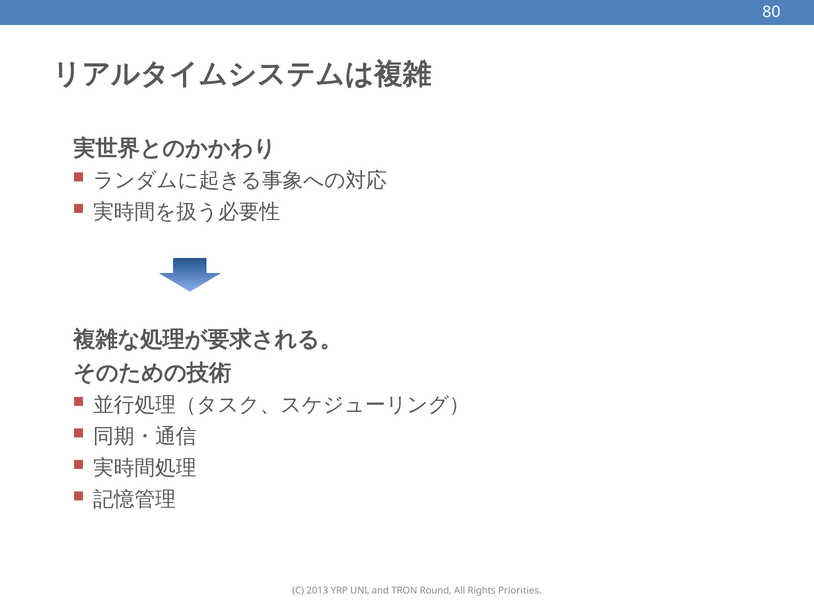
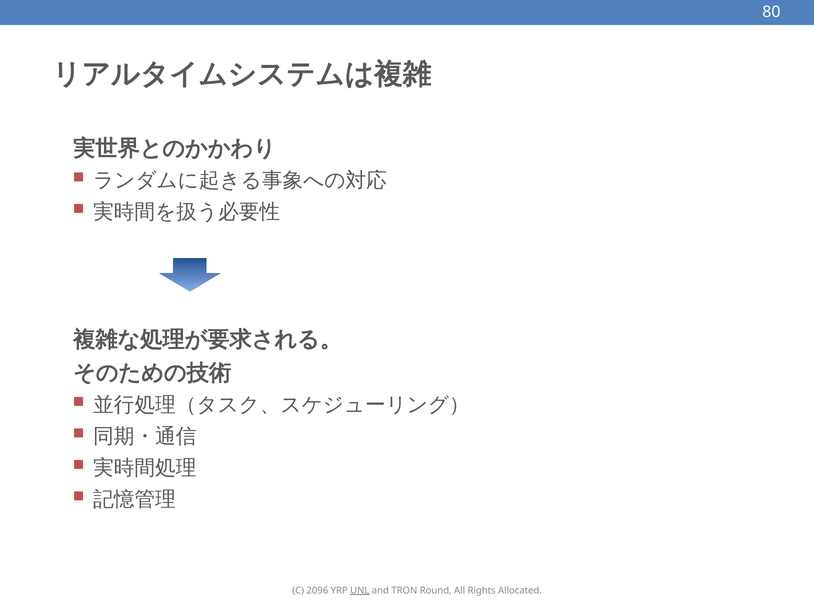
2013: 2013 -> 2096
UNL underline: none -> present
Priorities: Priorities -> Allocated
